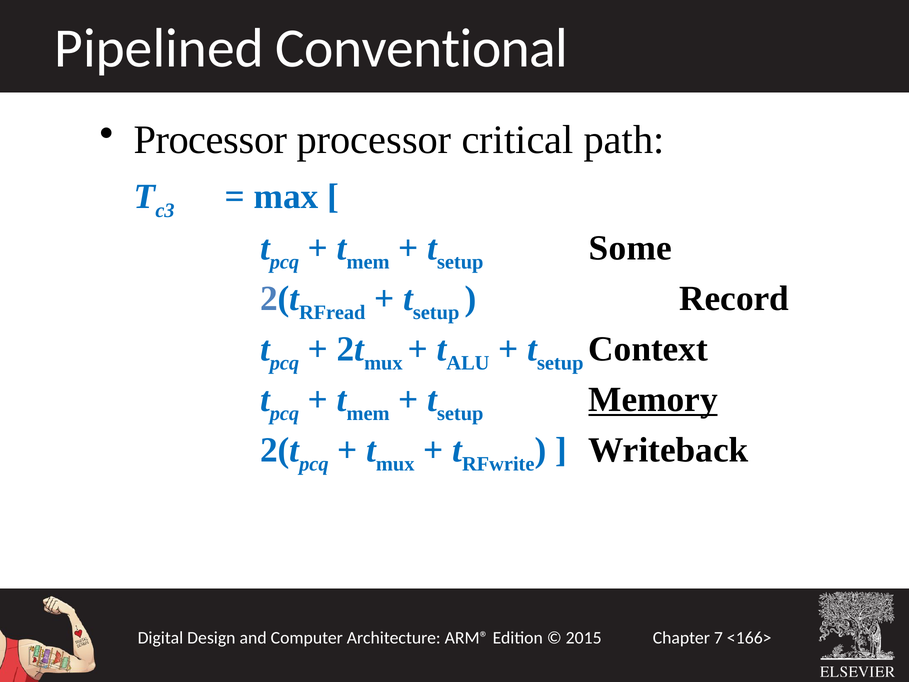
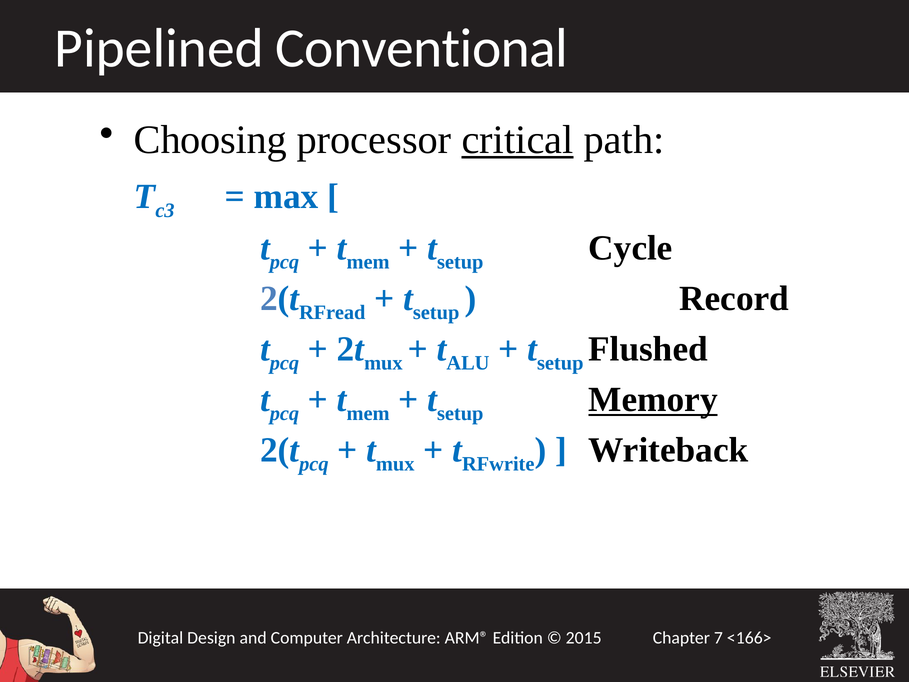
Processor at (210, 140): Processor -> Choosing
critical underline: none -> present
Some: Some -> Cycle
Context: Context -> Flushed
